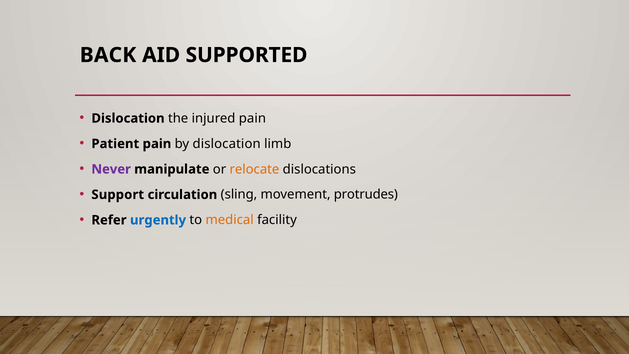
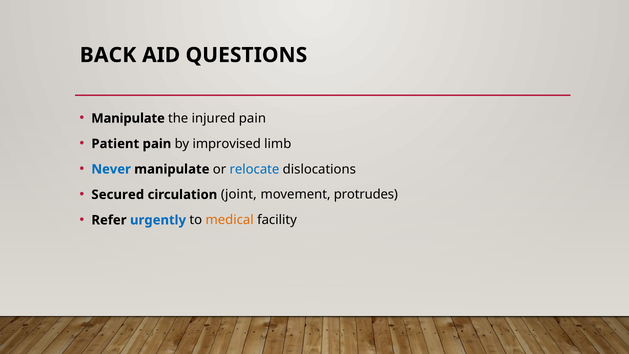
SUPPORTED: SUPPORTED -> QUESTIONS
Dislocation at (128, 118): Dislocation -> Manipulate
by dislocation: dislocation -> improvised
Never colour: purple -> blue
relocate colour: orange -> blue
Support: Support -> Secured
sling: sling -> joint
